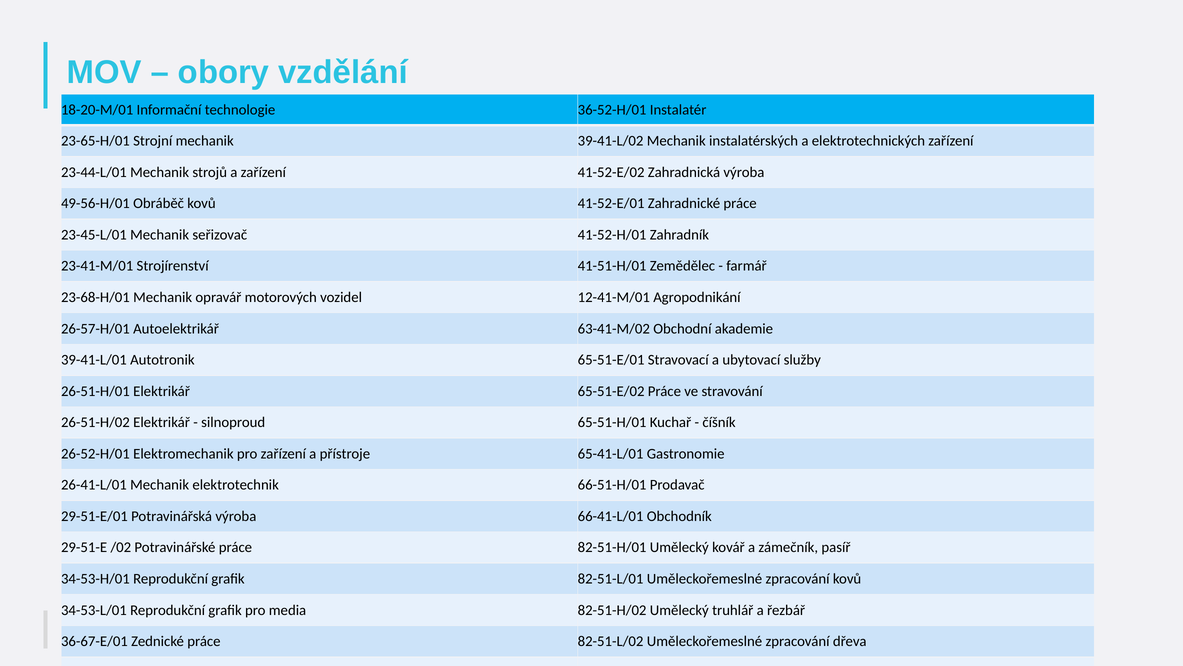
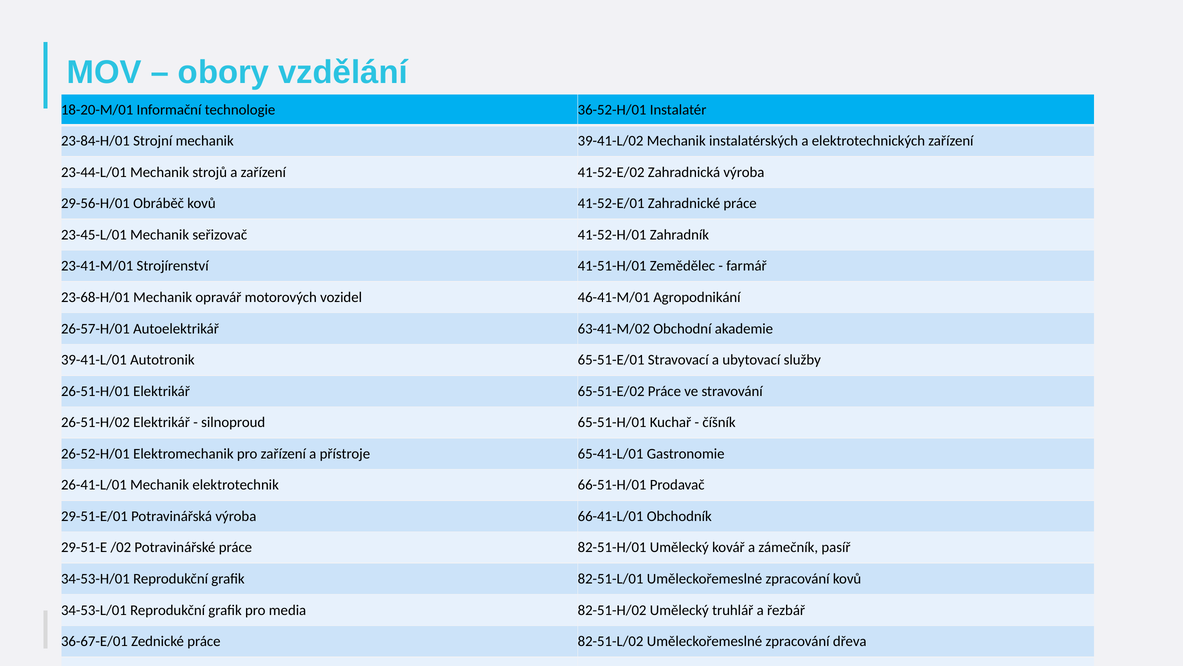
23-65-H/01: 23-65-H/01 -> 23-84-H/01
49-56-H/01: 49-56-H/01 -> 29-56-H/01
12-41-M/01: 12-41-M/01 -> 46-41-M/01
